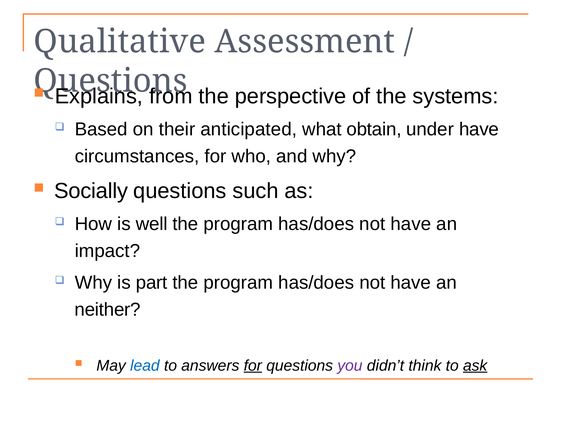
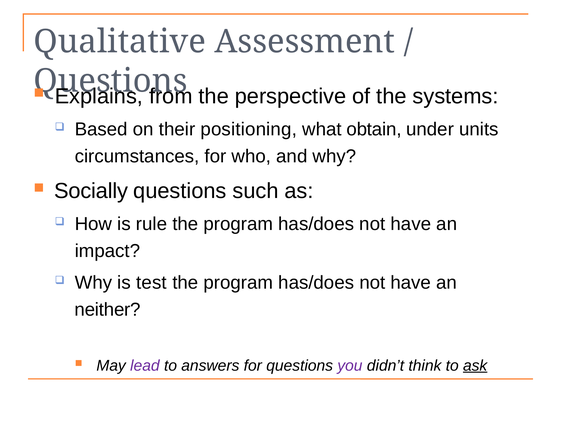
anticipated: anticipated -> positioning
under have: have -> units
well: well -> rule
part: part -> test
lead colour: blue -> purple
for at (253, 365) underline: present -> none
